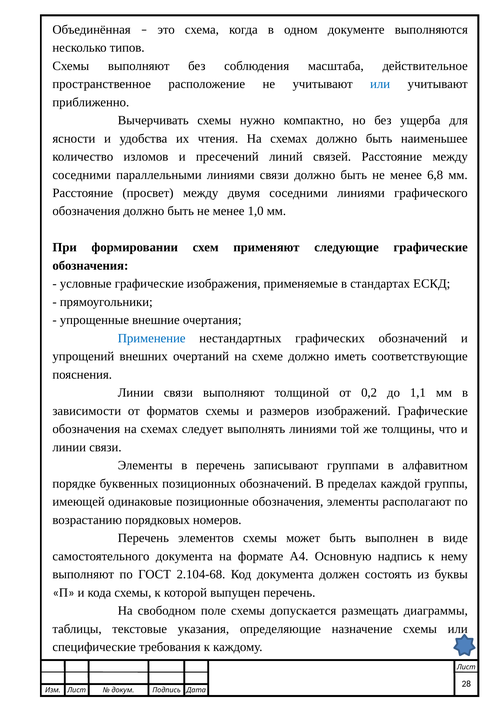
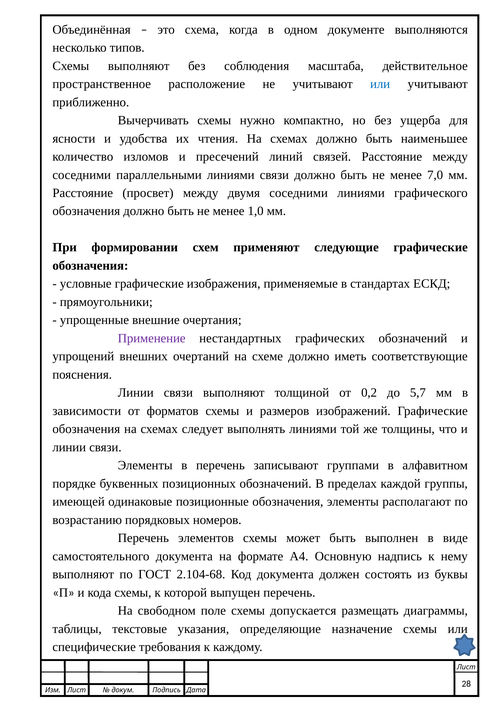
6,8: 6,8 -> 7,0
Применение colour: blue -> purple
1,1: 1,1 -> 5,7
